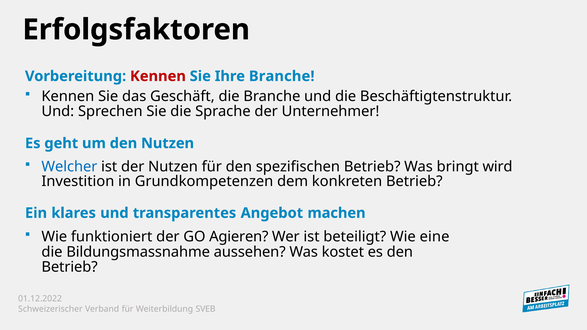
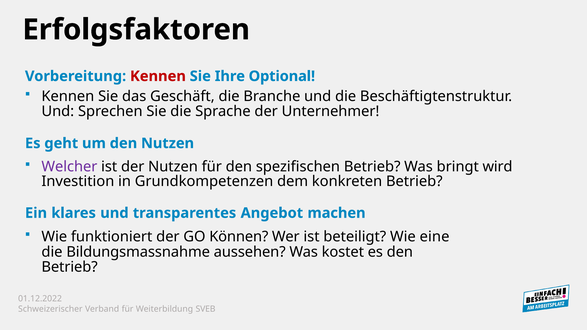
Ihre Branche: Branche -> Optional
Welcher colour: blue -> purple
Agieren: Agieren -> Können
